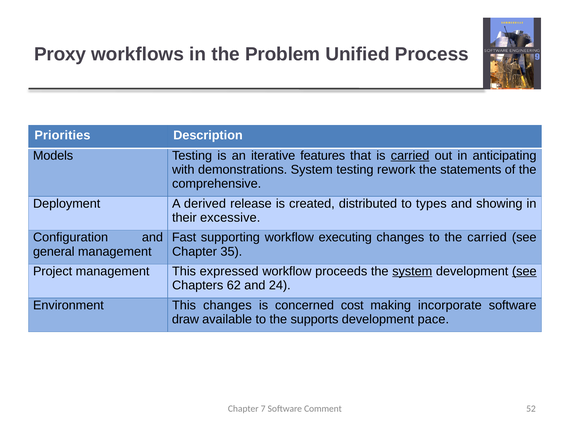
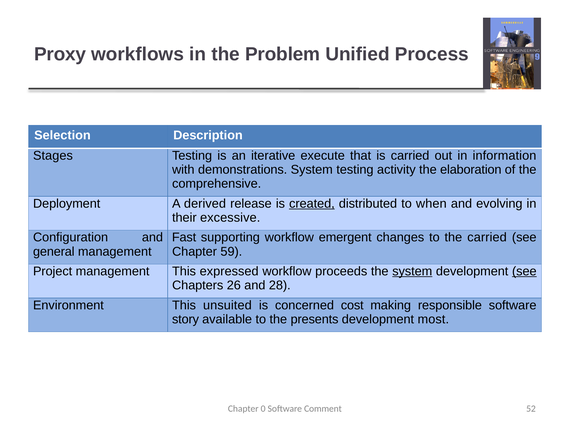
Priorities: Priorities -> Selection
Models: Models -> Stages
features: features -> execute
carried at (410, 155) underline: present -> none
anticipating: anticipating -> information
rework: rework -> activity
statements: statements -> elaboration
created underline: none -> present
types: types -> when
showing: showing -> evolving
executing: executing -> emergent
35: 35 -> 59
62: 62 -> 26
24: 24 -> 28
This changes: changes -> unsuited
incorporate: incorporate -> responsible
draw: draw -> story
supports: supports -> presents
pace: pace -> most
7: 7 -> 0
